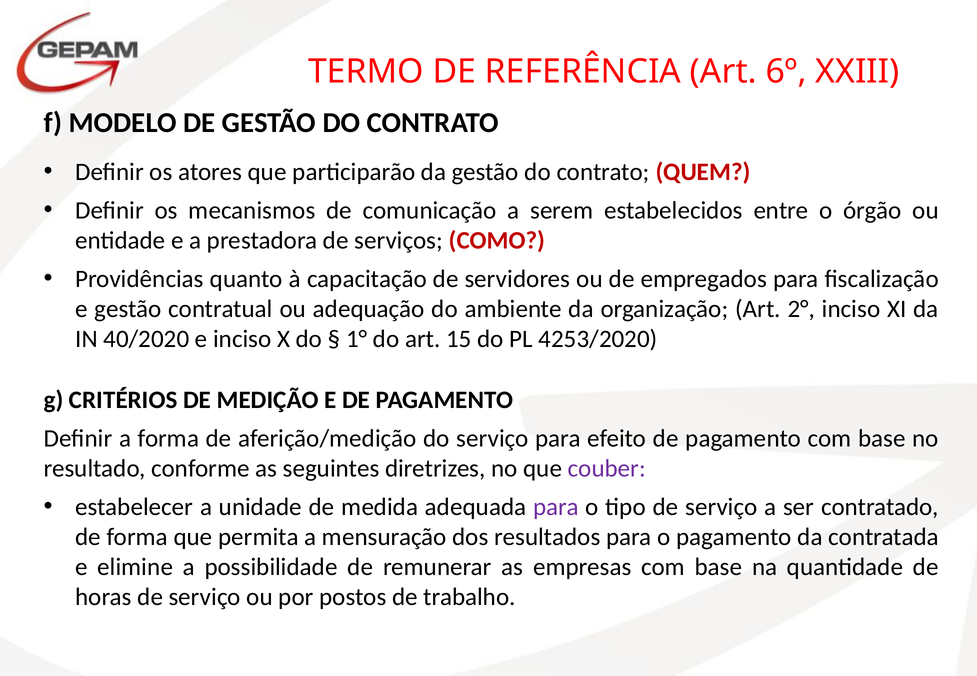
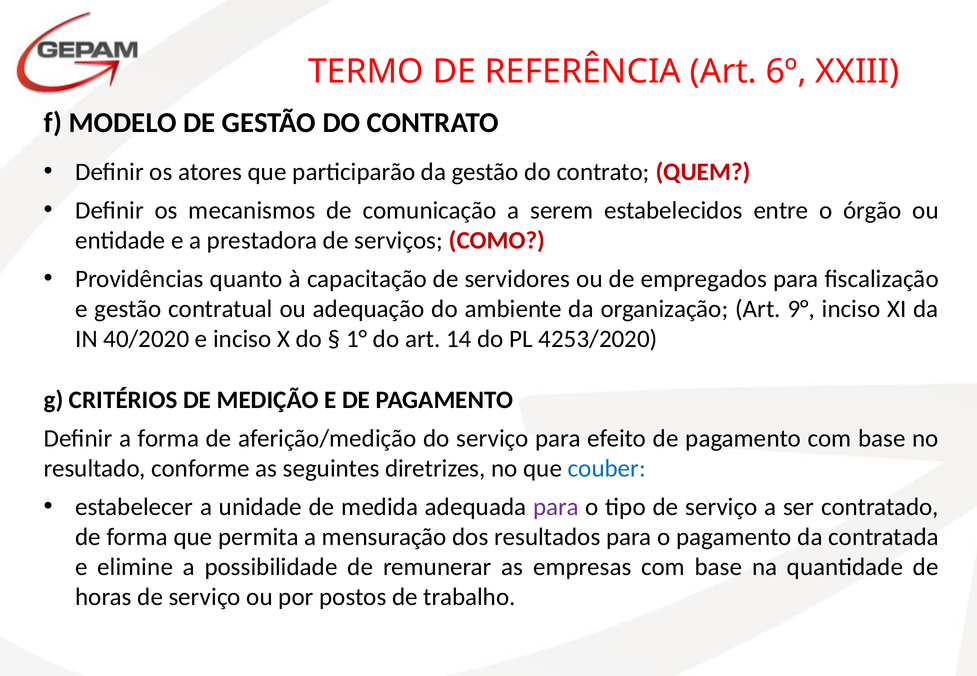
2°: 2° -> 9°
15: 15 -> 14
couber colour: purple -> blue
